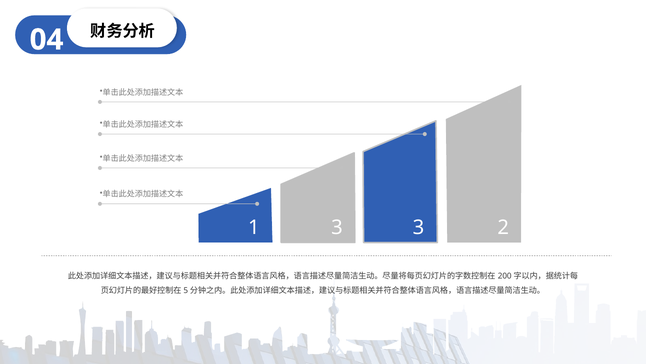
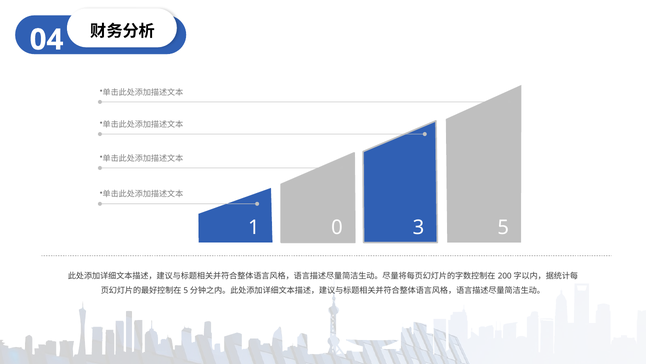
1 3: 3 -> 0
2: 2 -> 5
